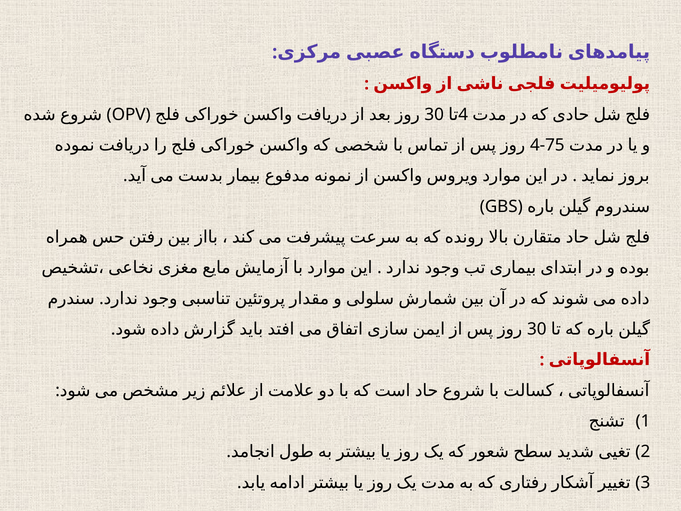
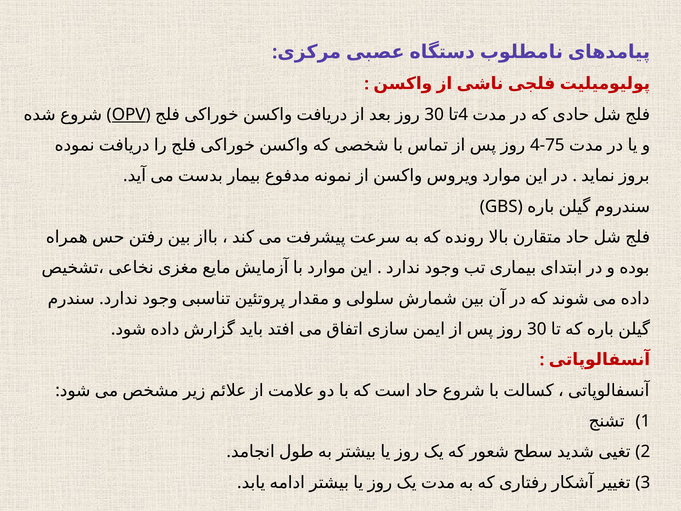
OPV underline: none -> present
